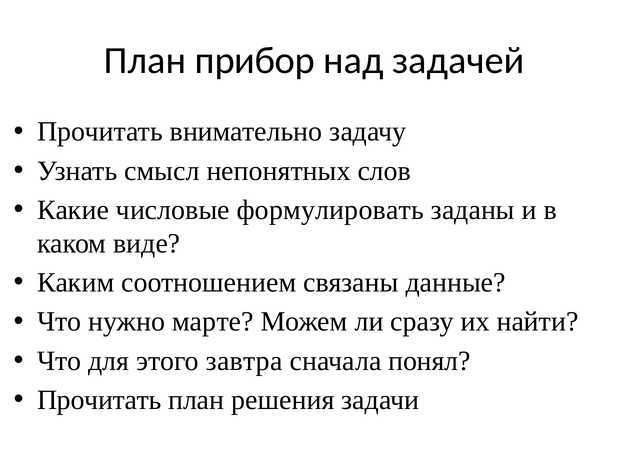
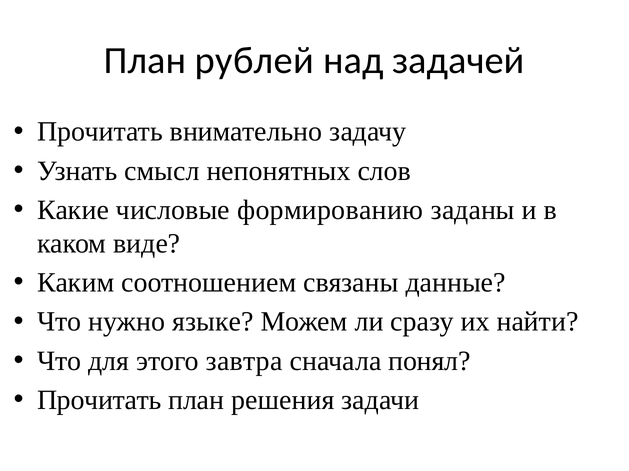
прибор: прибор -> рублей
формулировать: формулировать -> формированию
марте: марте -> языке
